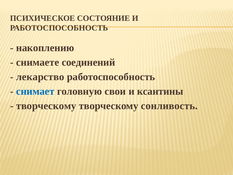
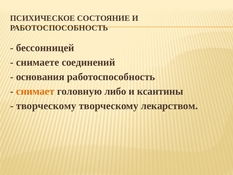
накоплению: накоплению -> бессонницей
лекарство: лекарство -> основания
снимает colour: blue -> orange
свои: свои -> либо
сонливость: сонливость -> лекарством
